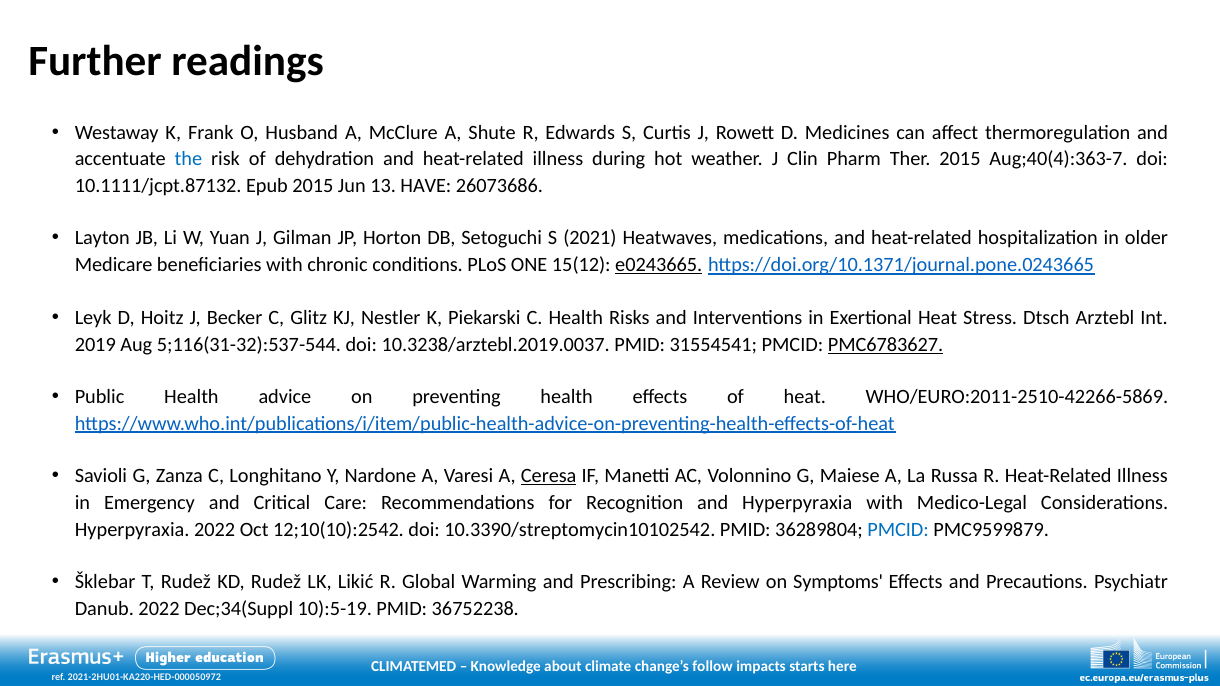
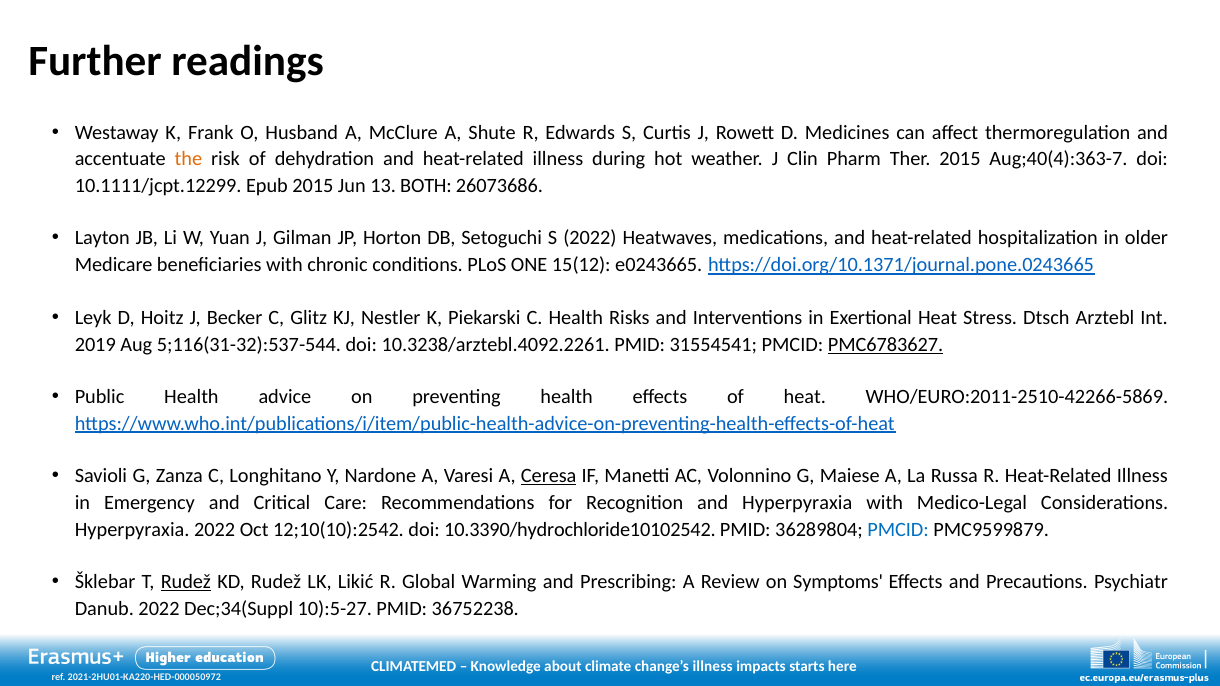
the colour: blue -> orange
10.1111/jcpt.87132: 10.1111/jcpt.87132 -> 10.1111/jcpt.12299
HAVE: HAVE -> BOTH
S 2021: 2021 -> 2022
e0243665 underline: present -> none
10.3238/arztebl.2019.0037: 10.3238/arztebl.2019.0037 -> 10.3238/arztebl.4092.2261
10.3390/streptomycin10102542: 10.3390/streptomycin10102542 -> 10.3390/hydrochloride10102542
Rudež at (186, 582) underline: none -> present
10):5-19: 10):5-19 -> 10):5-27
follow at (713, 667): follow -> illness
